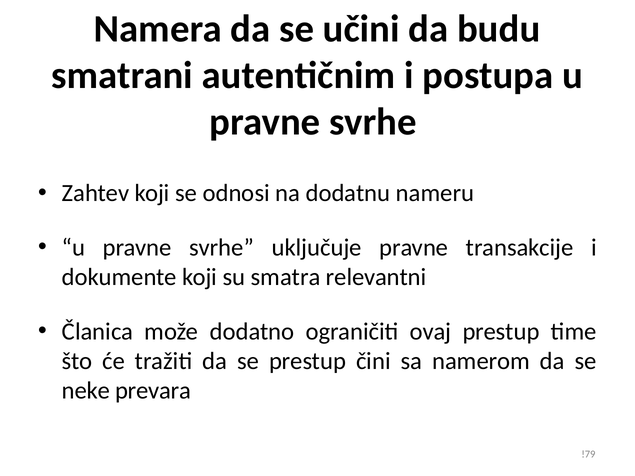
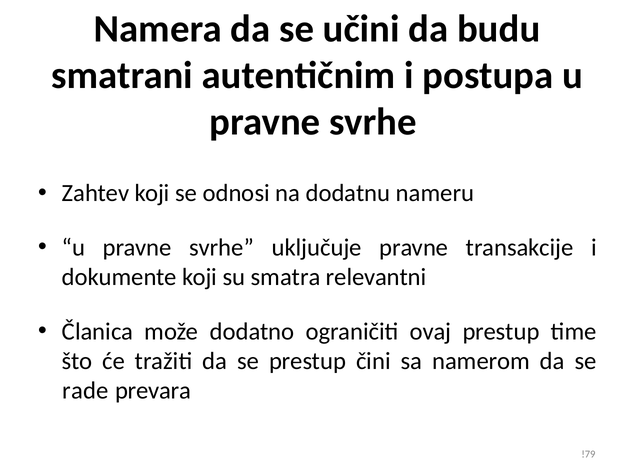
neke: neke -> rade
